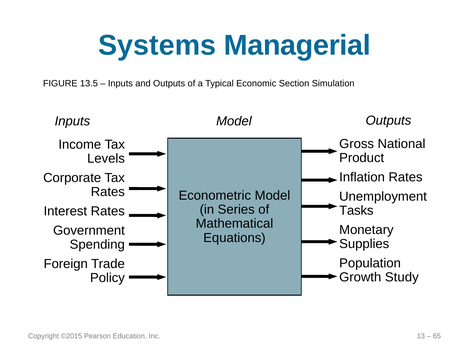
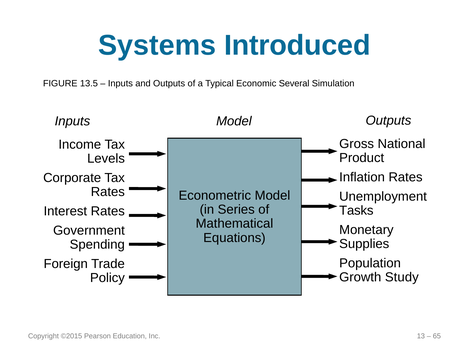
Managerial: Managerial -> Introduced
Section: Section -> Several
